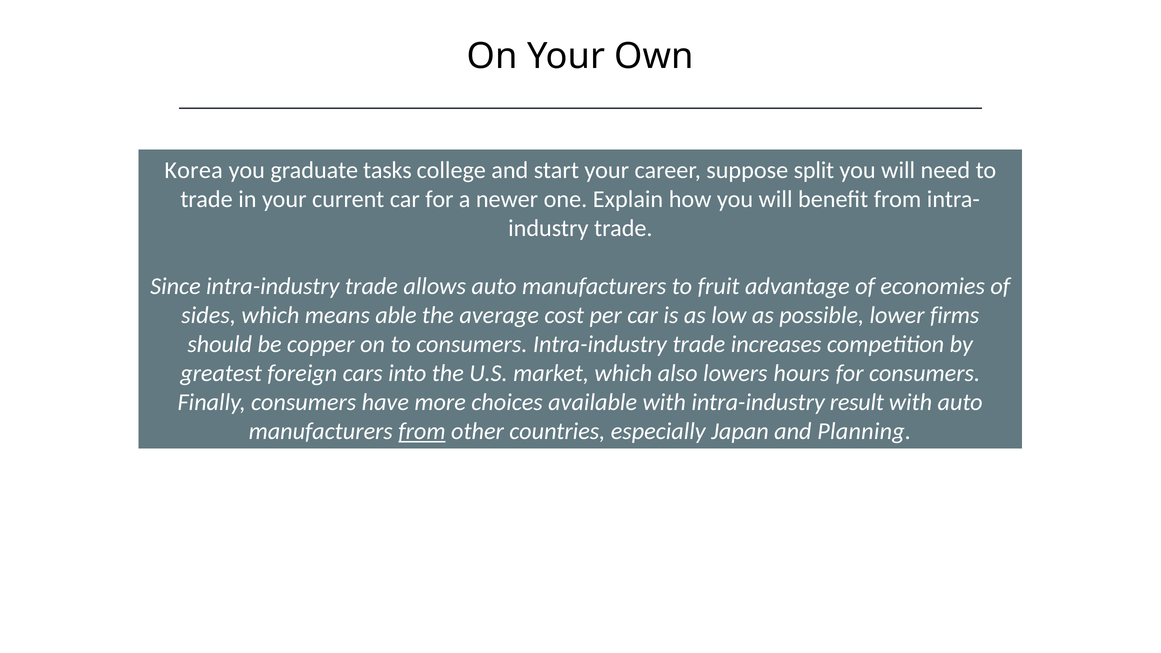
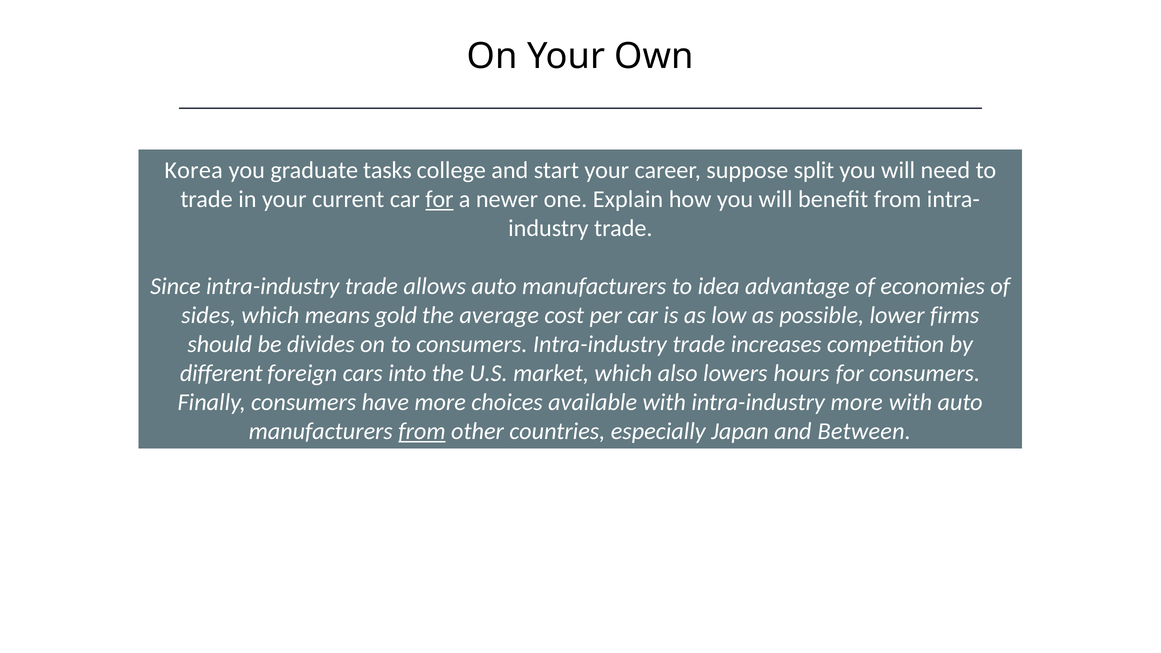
for at (439, 199) underline: none -> present
fruit: fruit -> idea
able: able -> gold
copper: copper -> divides
greatest: greatest -> different
intra-industry result: result -> more
Planning: Planning -> Between
